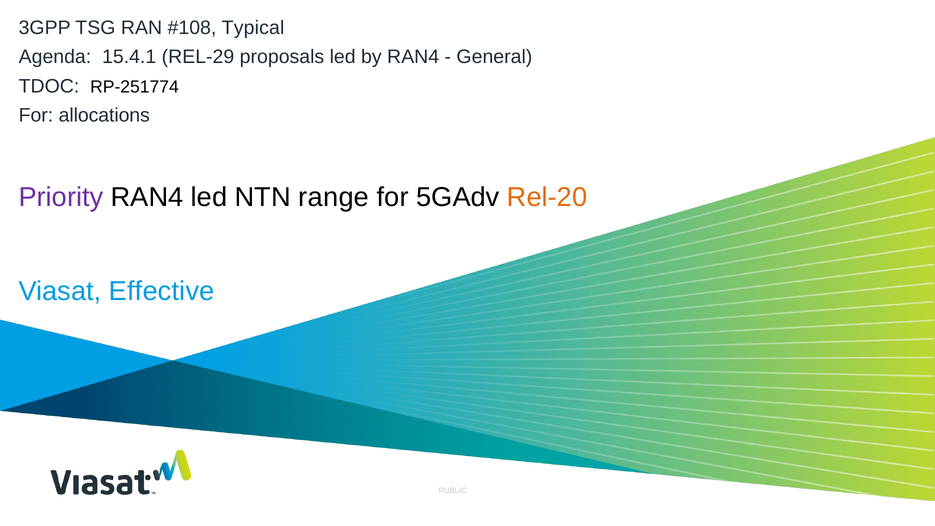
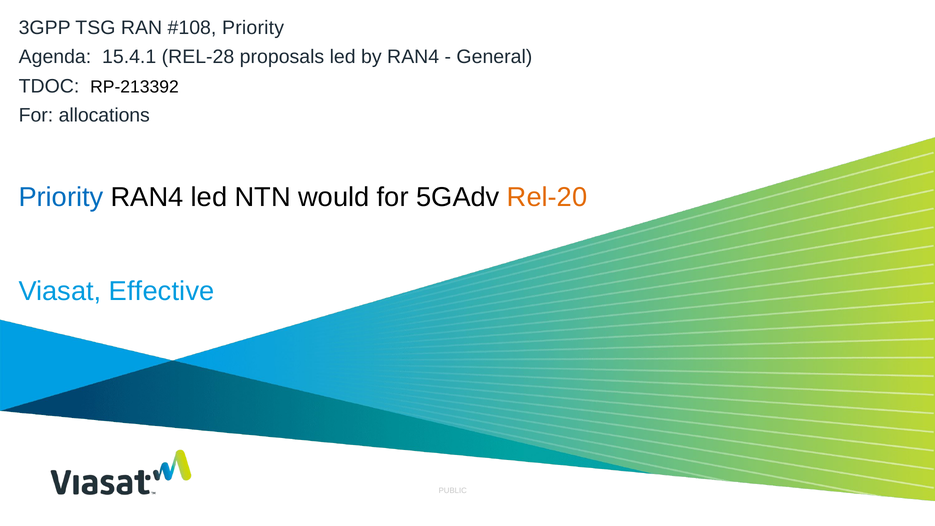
Typical at (253, 28): Typical -> Priority
REL-29: REL-29 -> REL-28
RP-251774: RP-251774 -> RP-213392
Priority at (61, 197) colour: purple -> blue
range: range -> would
